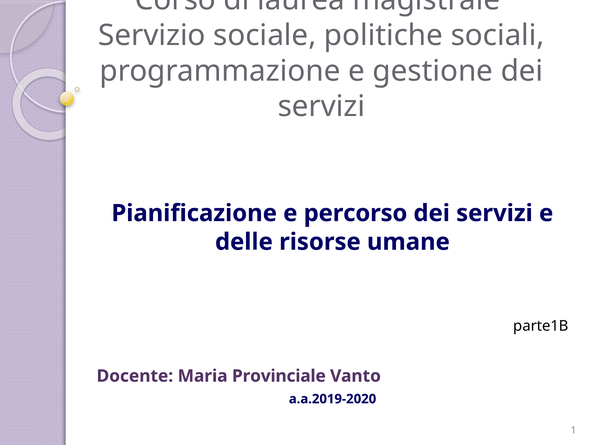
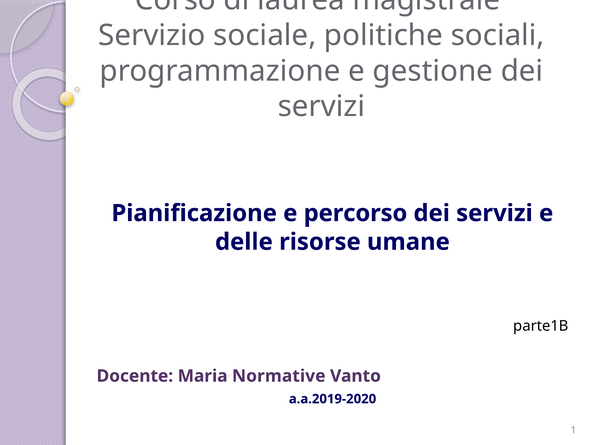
Provinciale: Provinciale -> Normative
